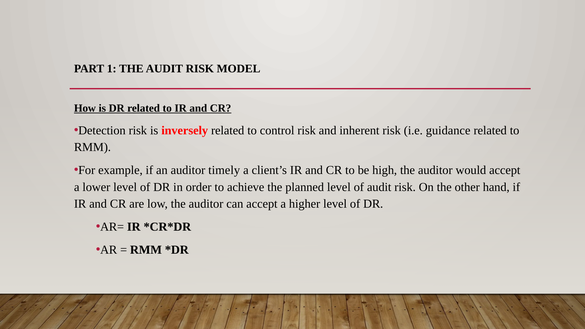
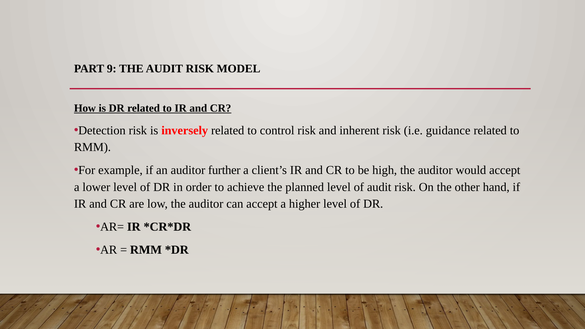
1: 1 -> 9
timely: timely -> further
